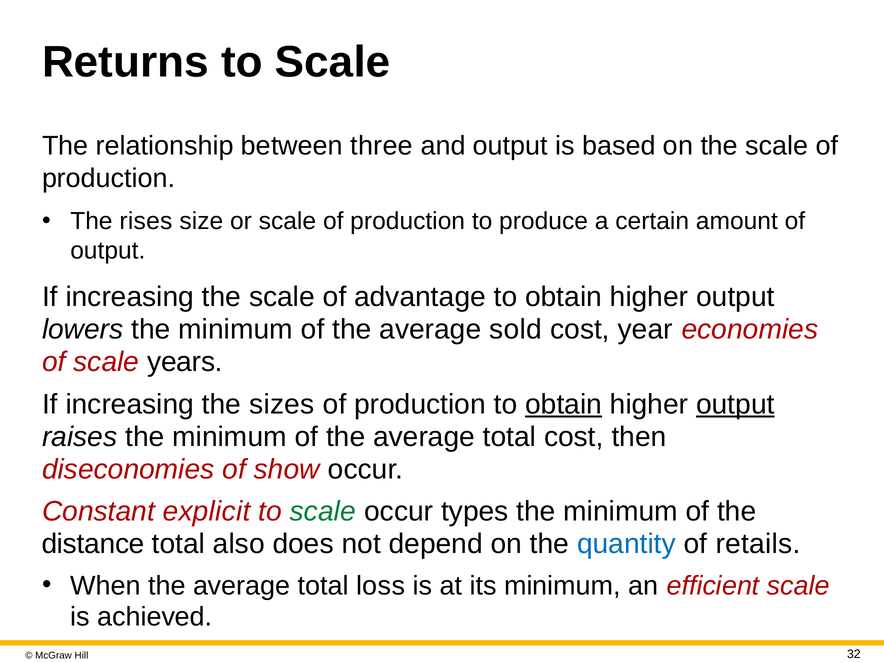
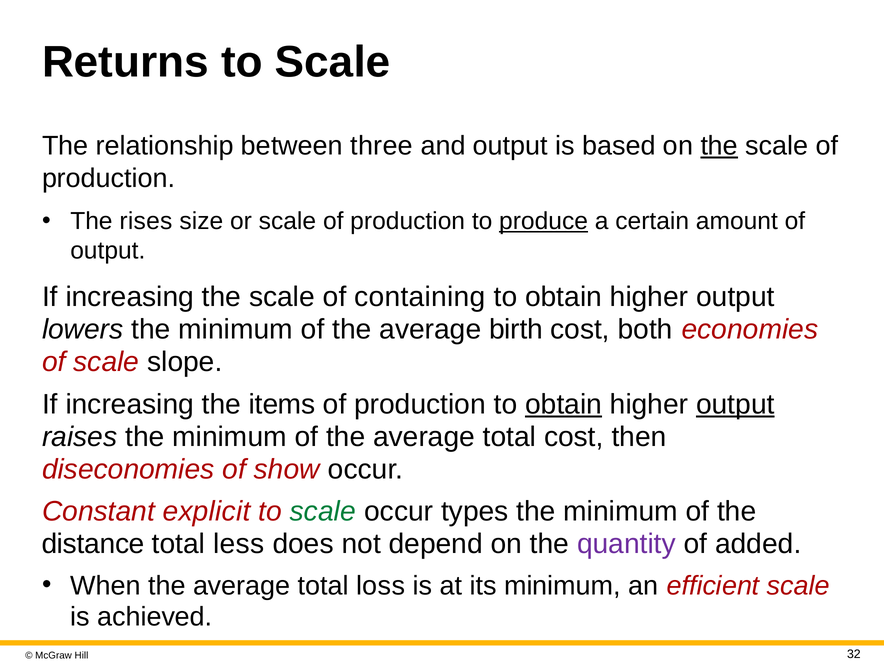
the at (719, 146) underline: none -> present
produce underline: none -> present
advantage: advantage -> containing
sold: sold -> birth
year: year -> both
years: years -> slope
sizes: sizes -> items
also: also -> less
quantity colour: blue -> purple
retails: retails -> added
